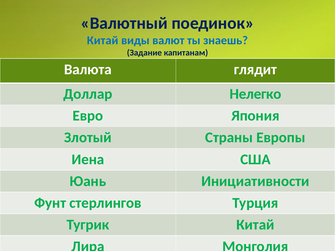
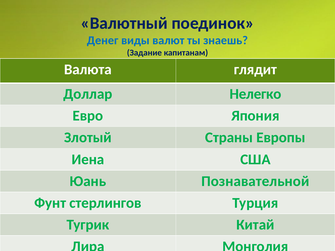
Китай at (103, 40): Китай -> Денег
Инициативности: Инициативности -> Познавательной
